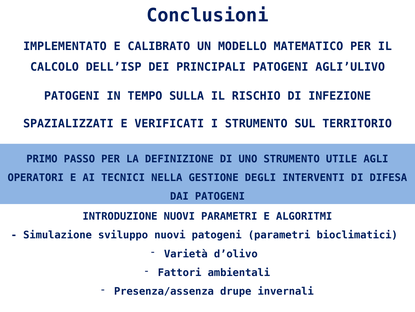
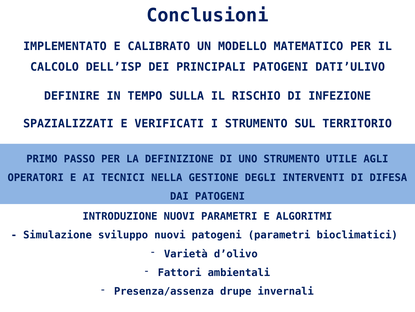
AGLI’ULIVO: AGLI’ULIVO -> DATI’ULIVO
PATOGENI at (72, 96): PATOGENI -> DEFINIRE
